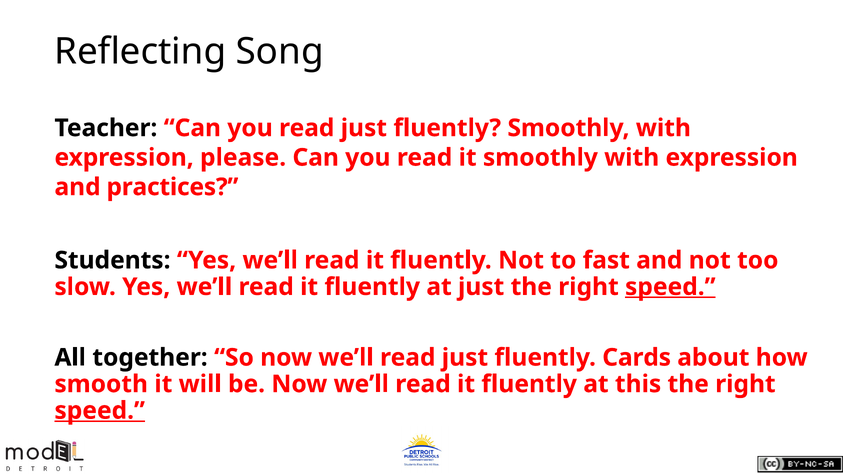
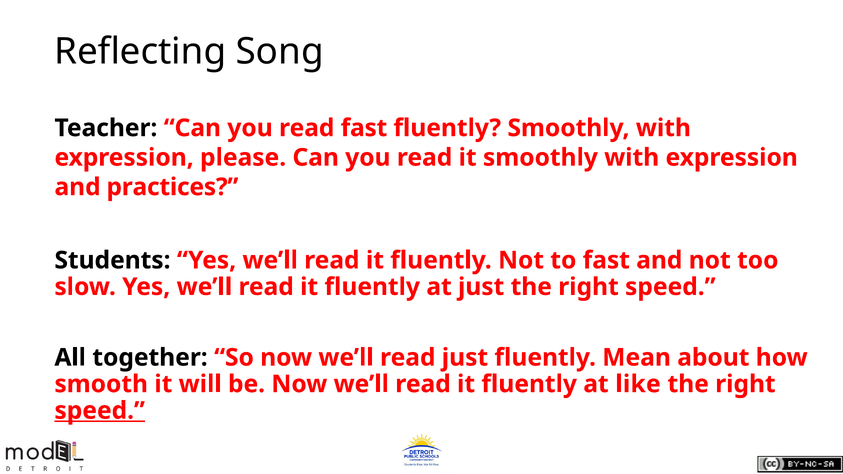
you read just: just -> fast
speed at (670, 287) underline: present -> none
Cards: Cards -> Mean
this: this -> like
